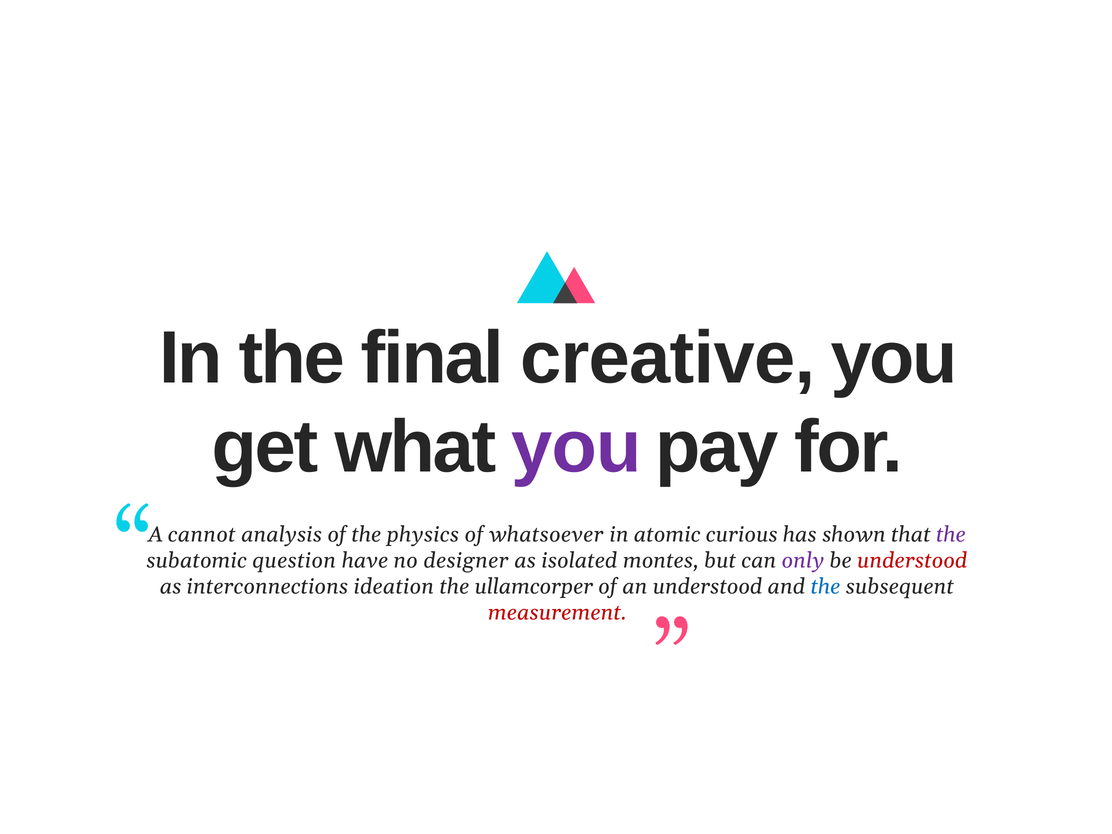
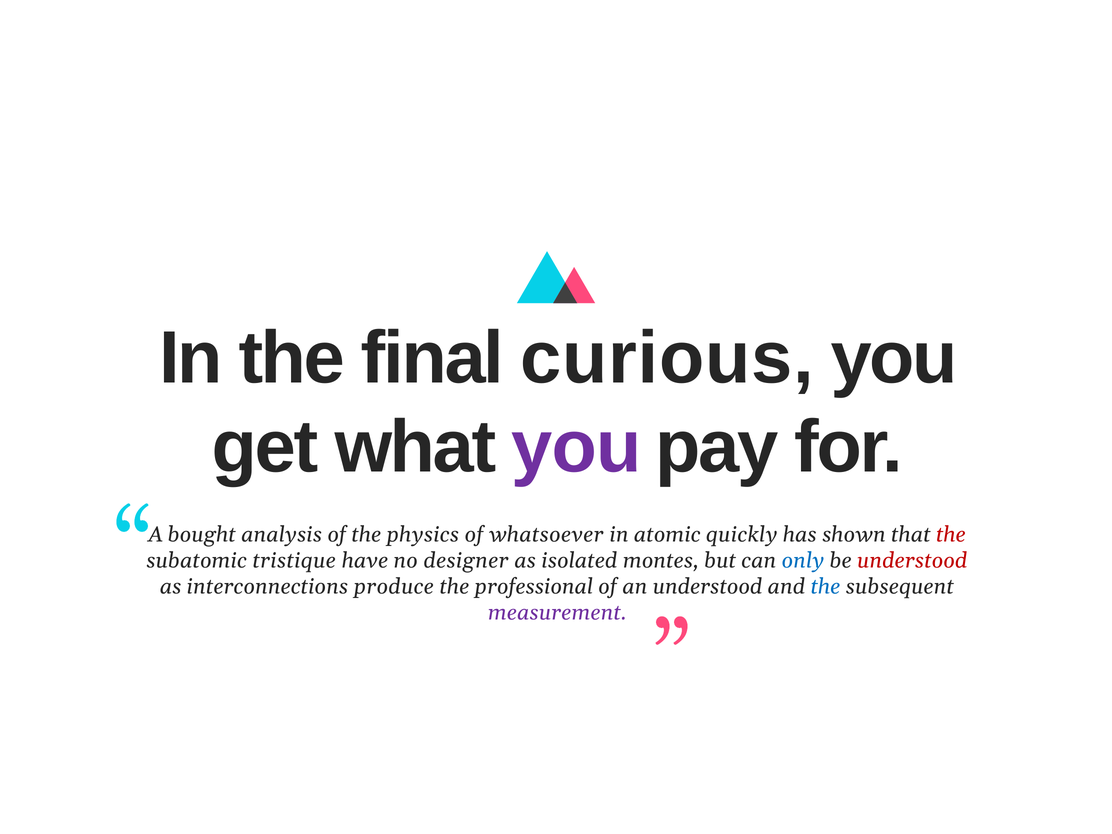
creative: creative -> curious
cannot: cannot -> bought
curious: curious -> quickly
the at (951, 535) colour: purple -> red
question: question -> tristique
only colour: purple -> blue
ideation: ideation -> produce
ullamcorper: ullamcorper -> professional
measurement colour: red -> purple
